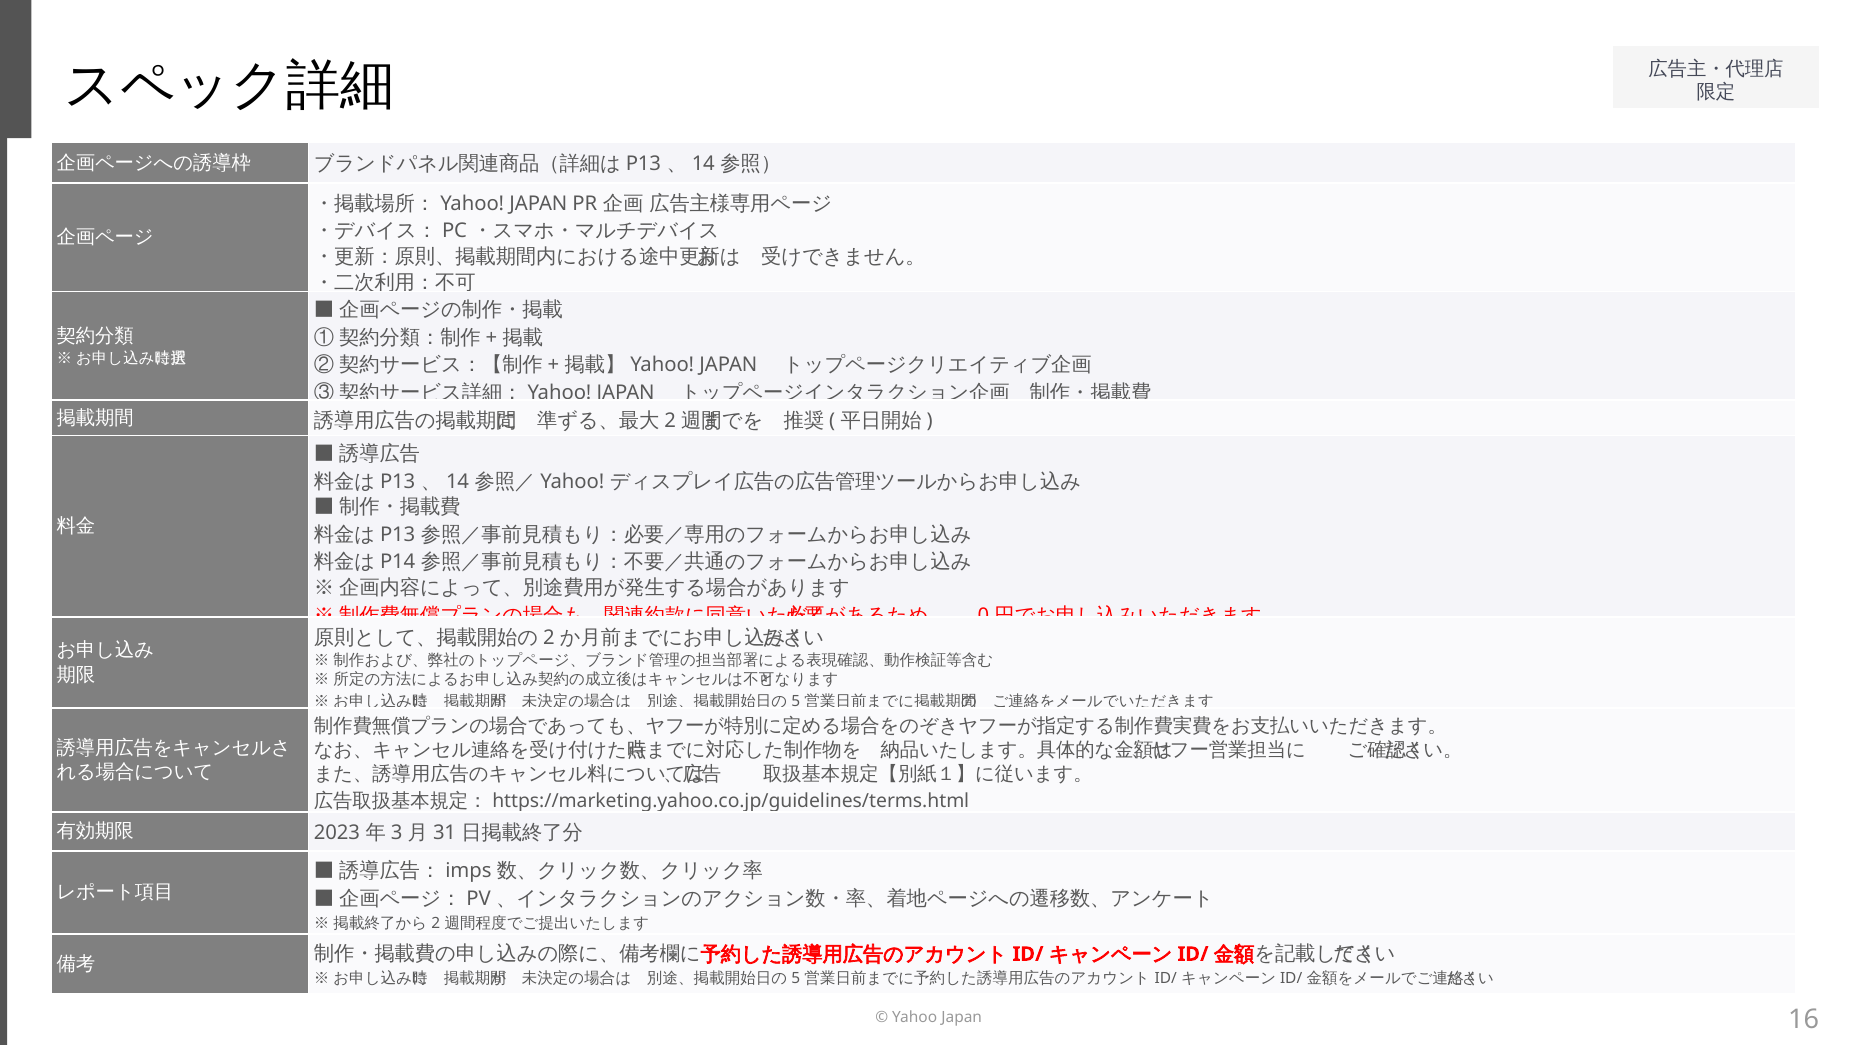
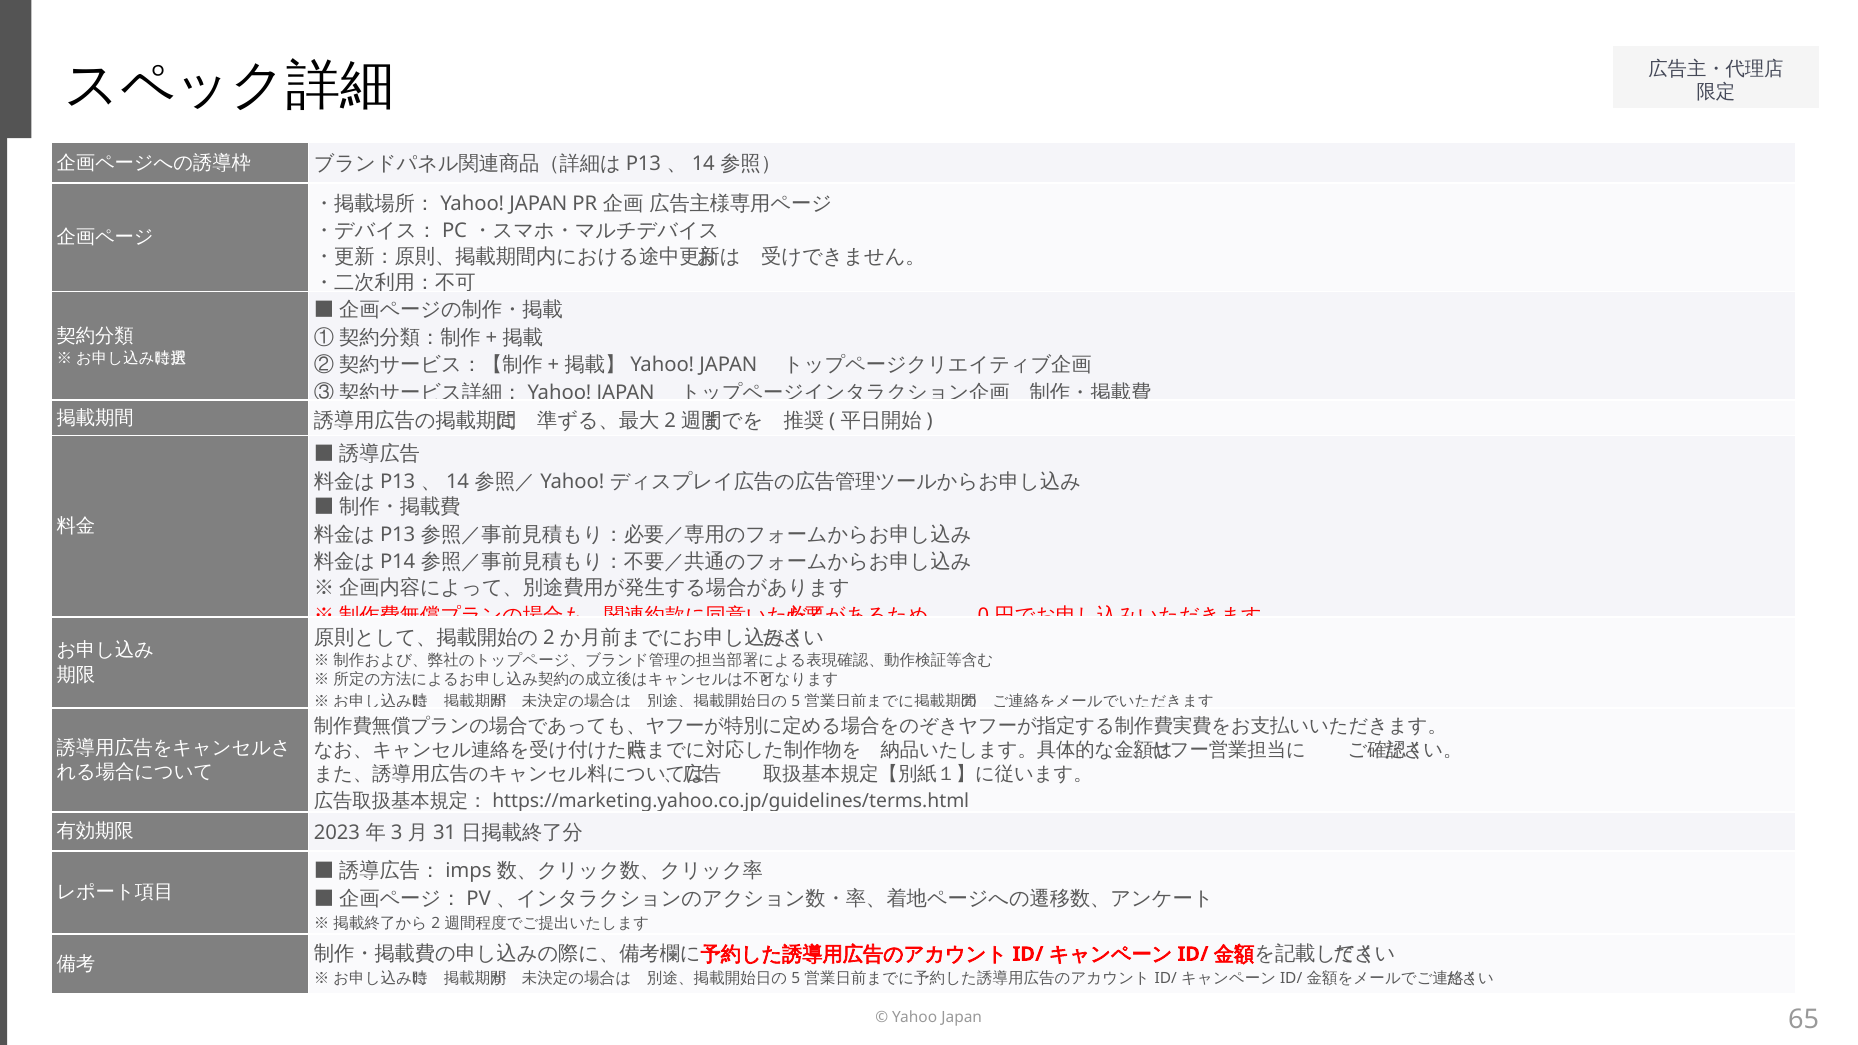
16: 16 -> 65
